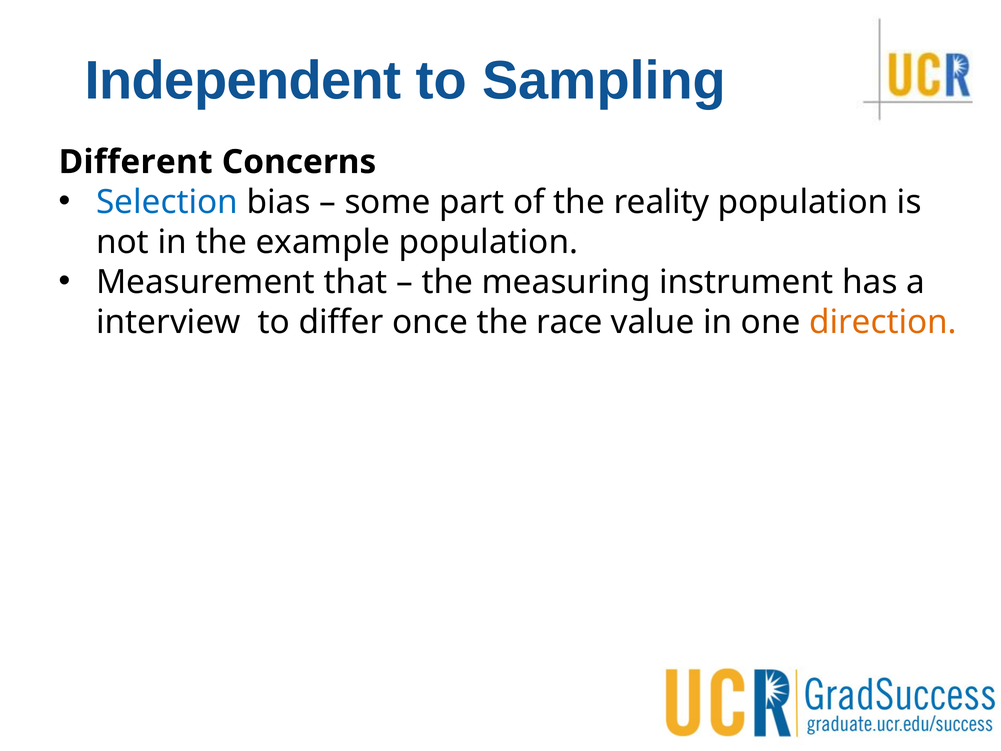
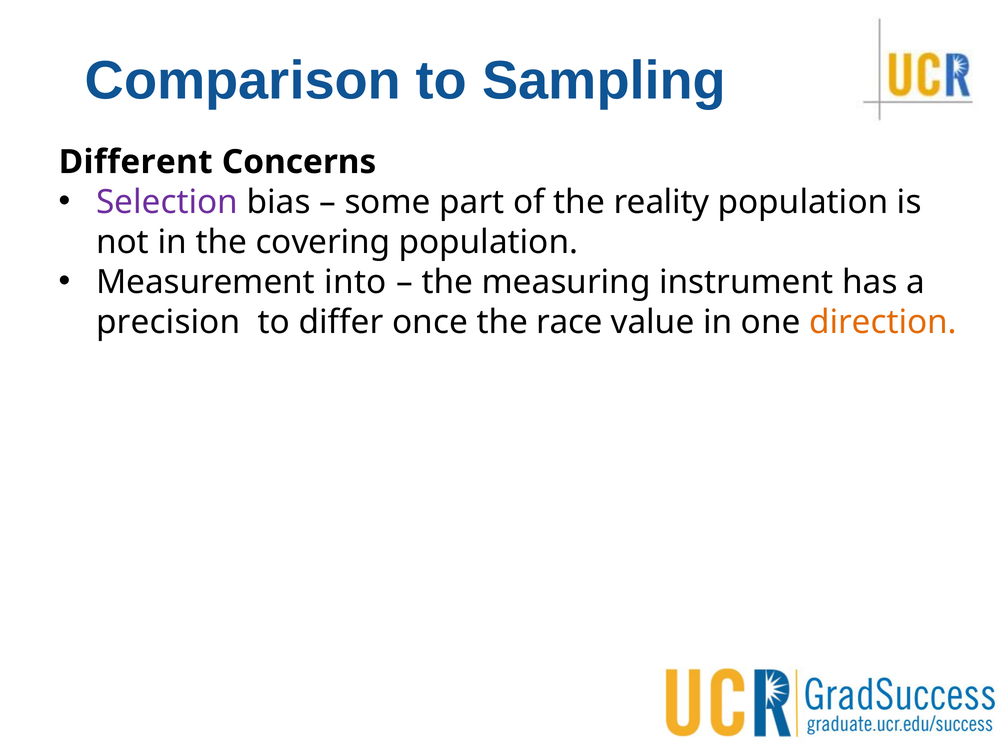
Independent: Independent -> Comparison
Selection colour: blue -> purple
example: example -> covering
that: that -> into
interview: interview -> precision
